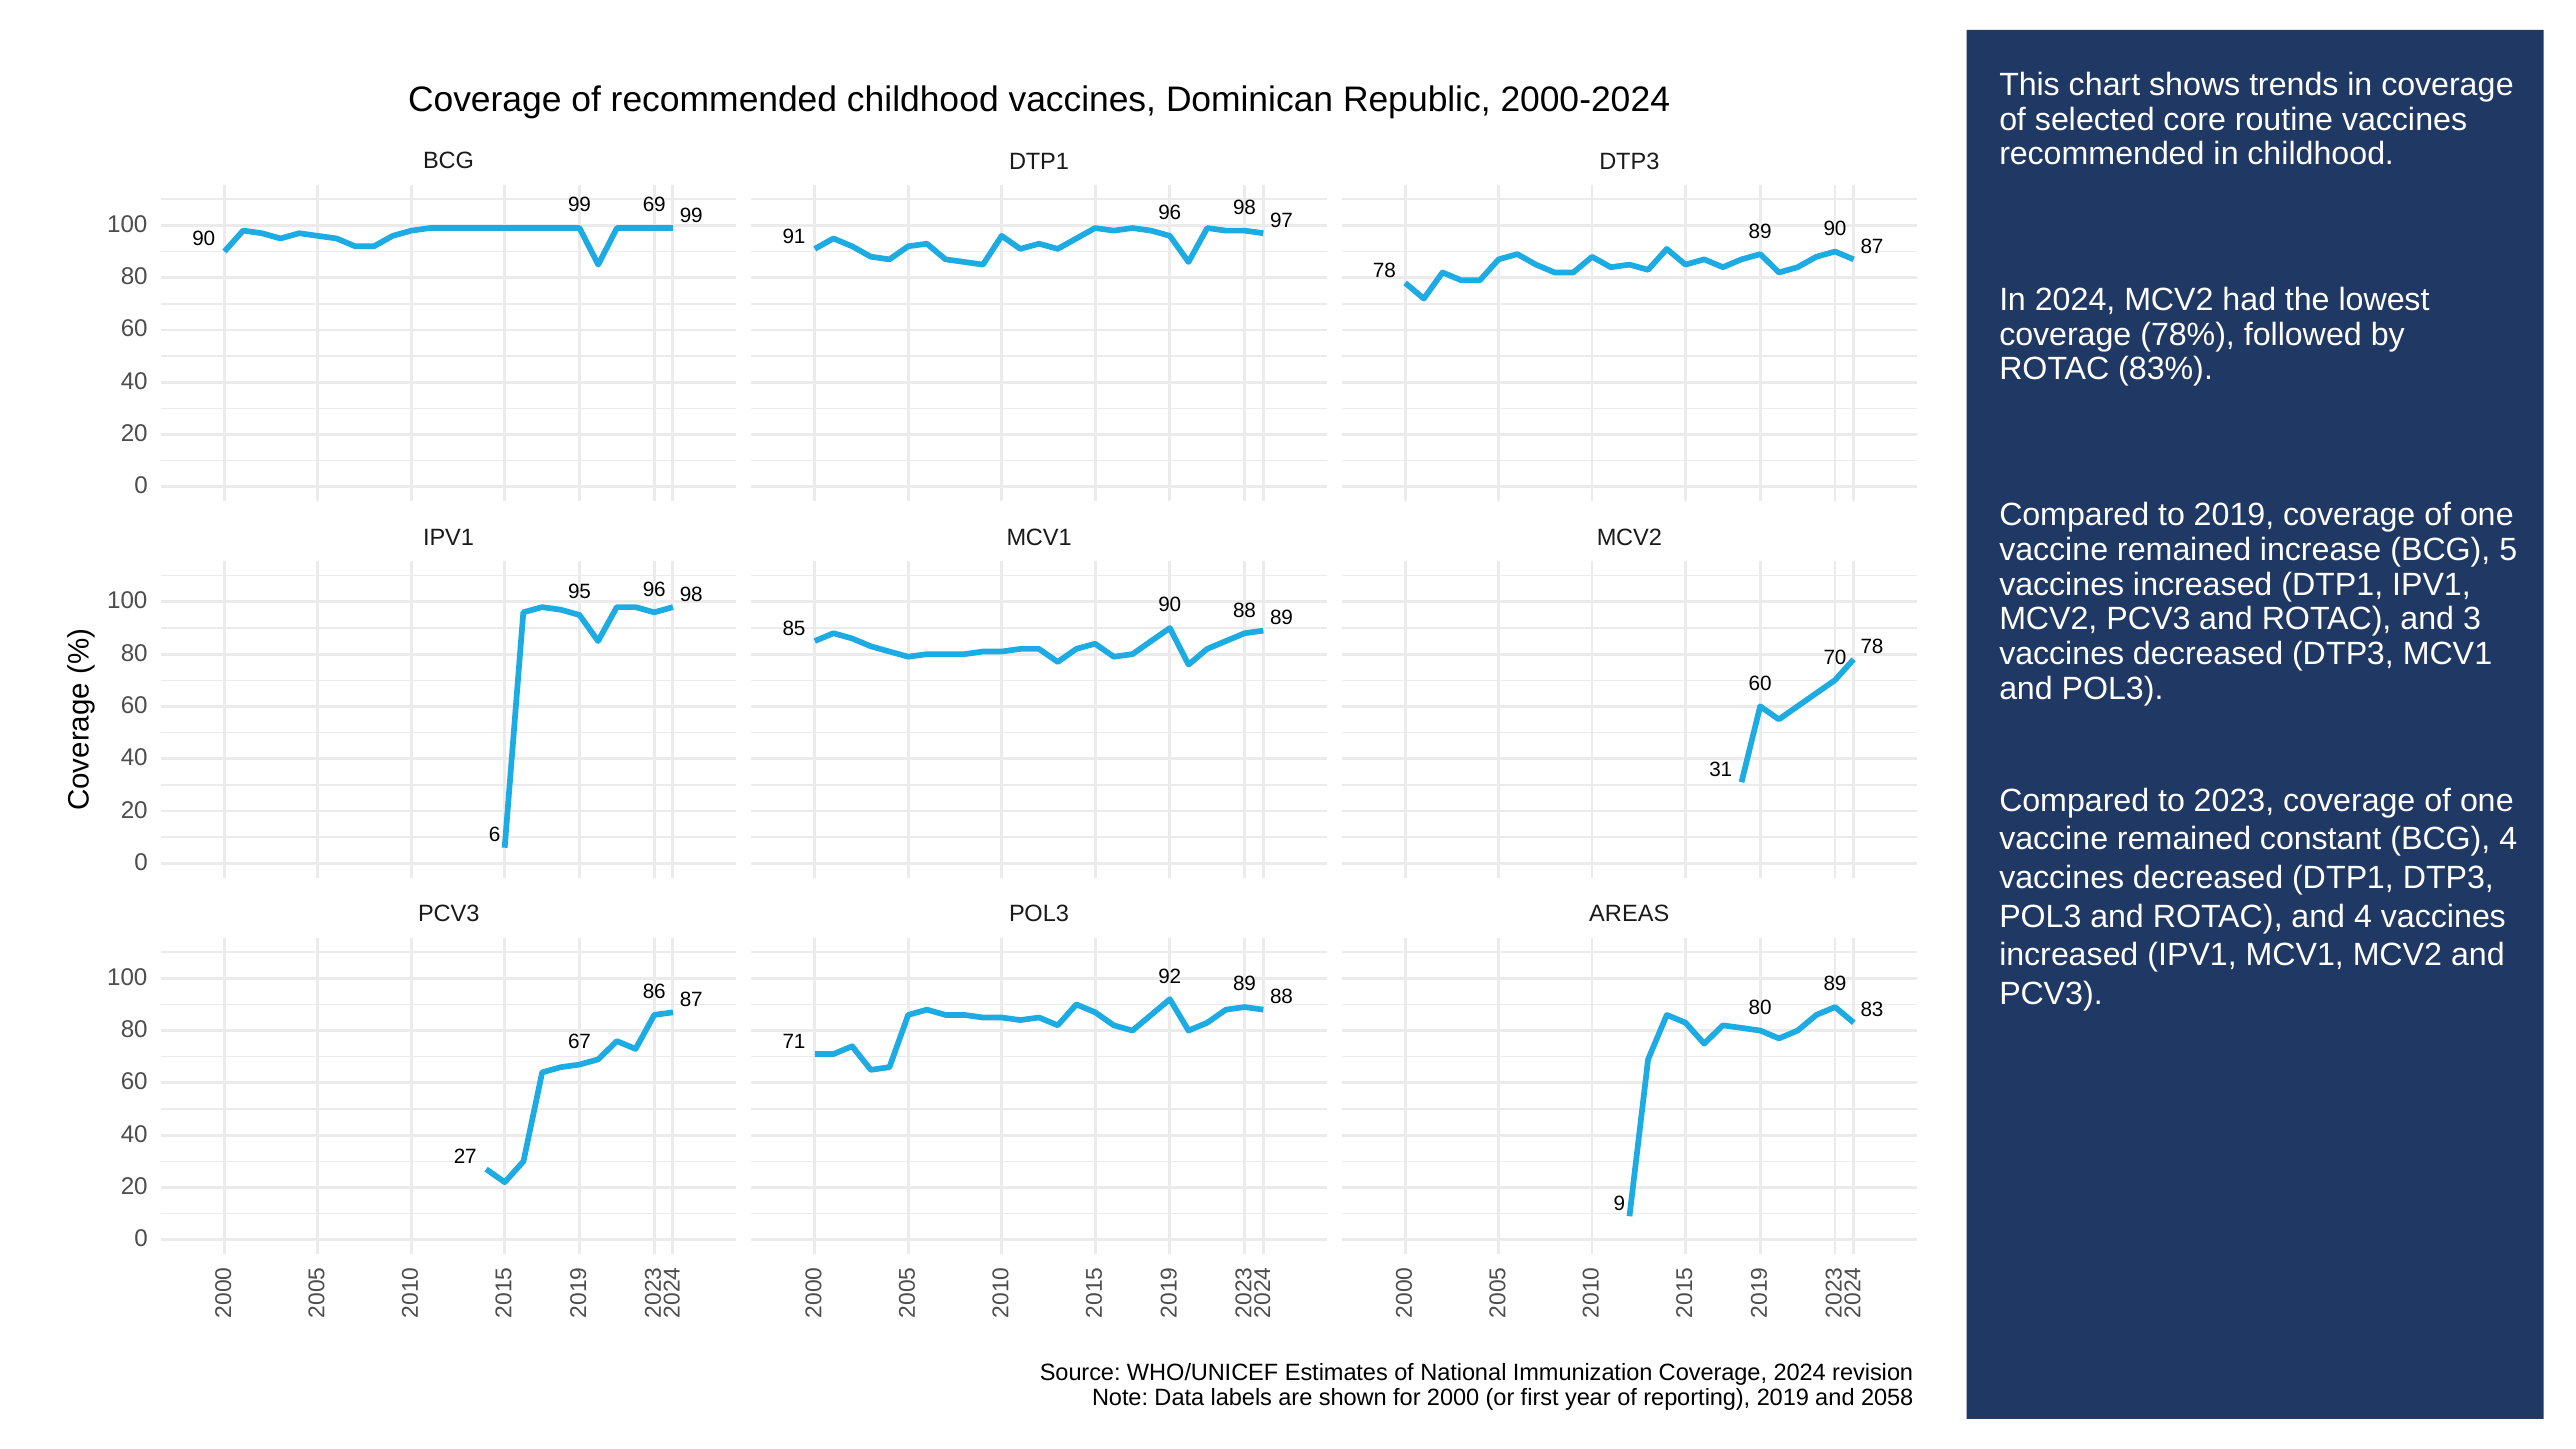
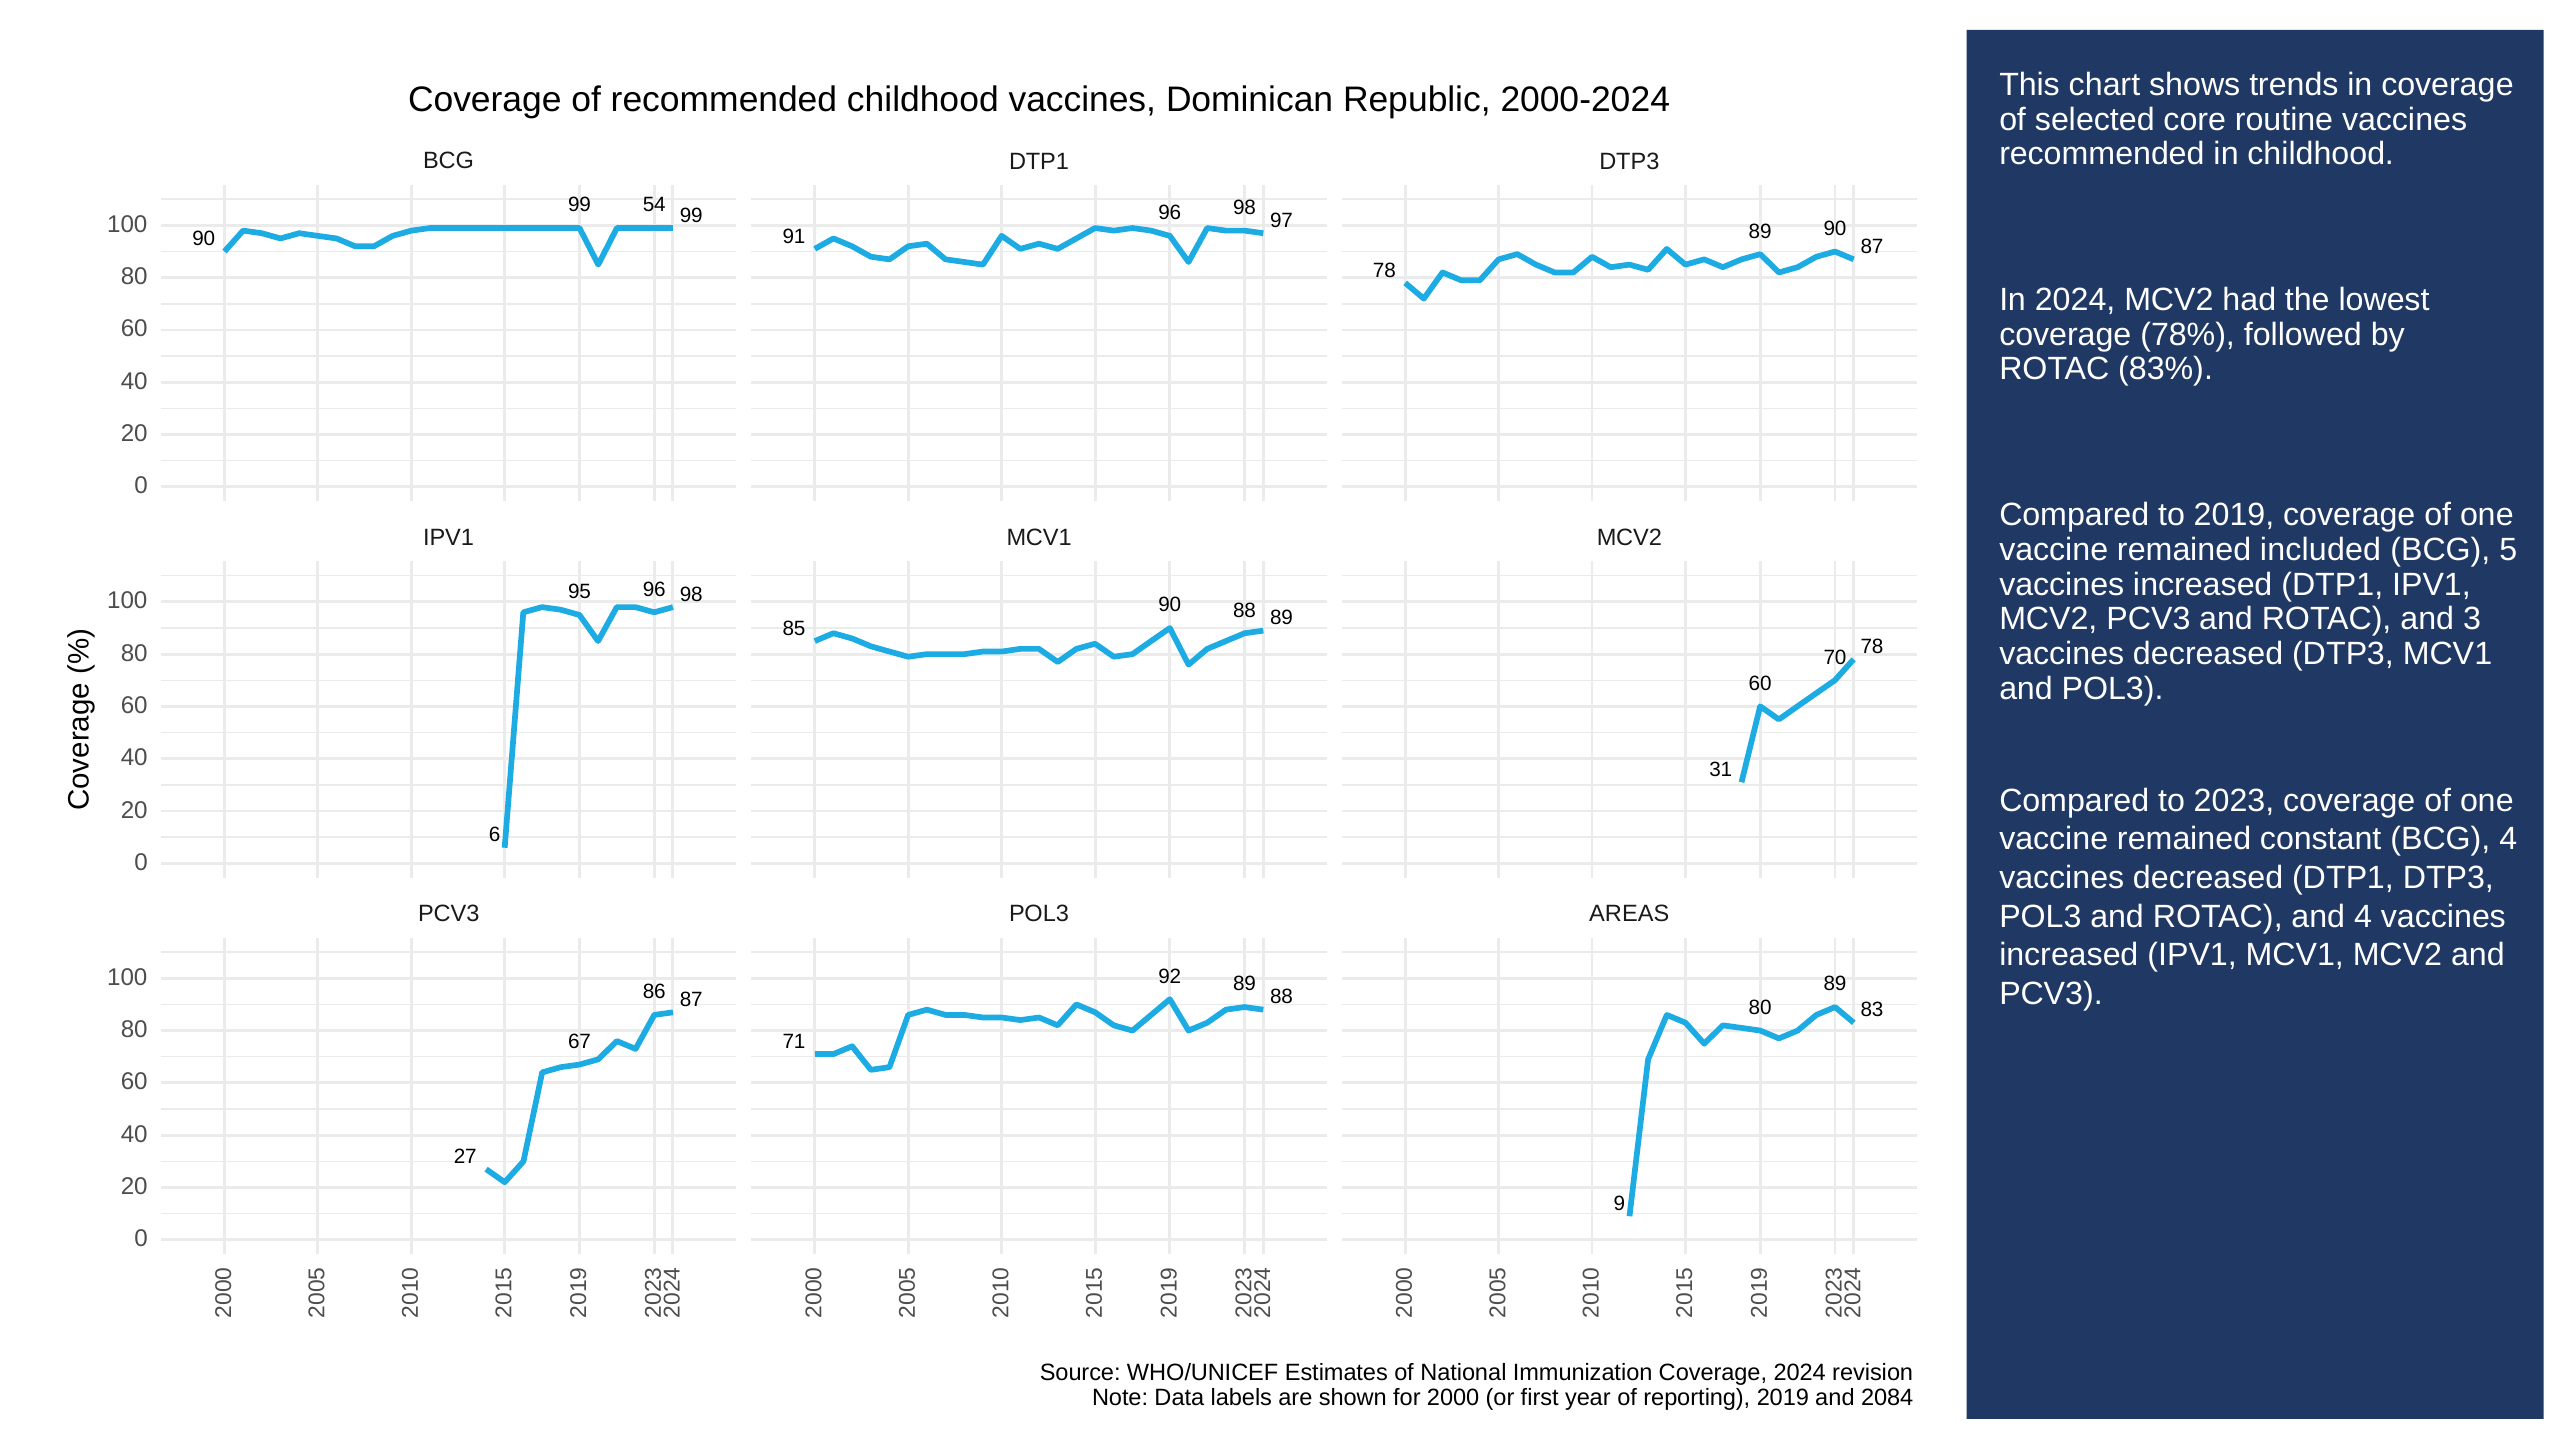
69: 69 -> 54
increase: increase -> included
2058: 2058 -> 2084
